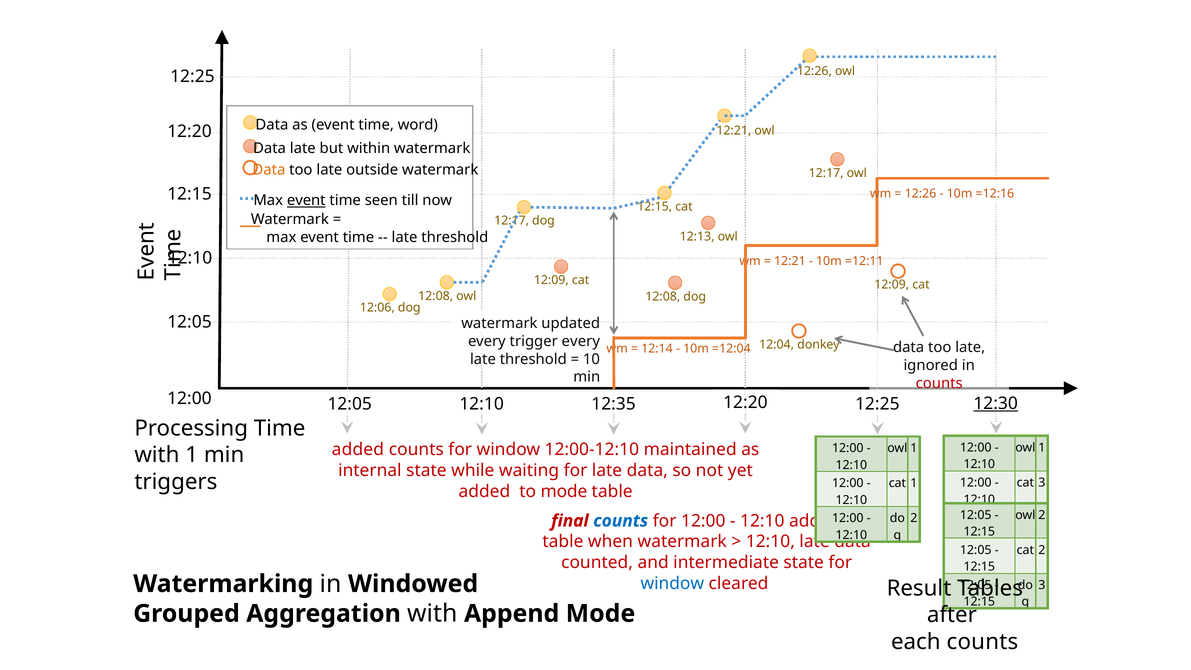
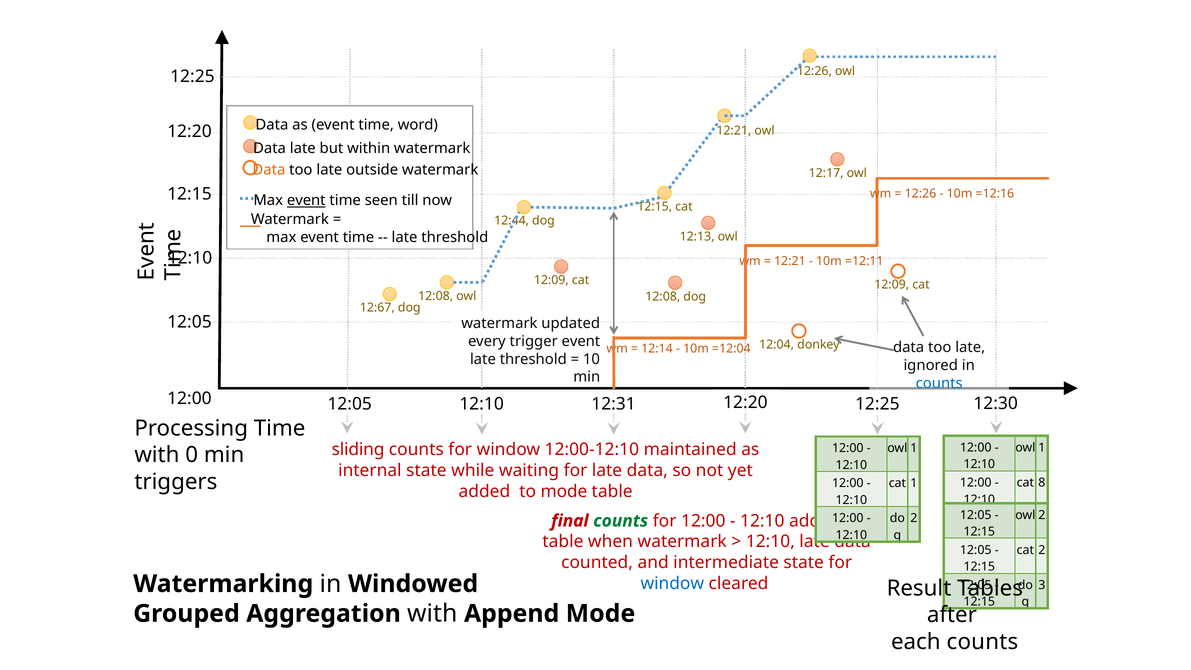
12:17 at (512, 221): 12:17 -> 12:44
12:06: 12:06 -> 12:67
trigger every: every -> event
counts at (939, 383) colour: red -> blue
12:30 underline: present -> none
12:35: 12:35 -> 12:31
added at (358, 450): added -> sliding
with 1: 1 -> 0
cat 3: 3 -> 8
counts at (621, 521) colour: blue -> green
